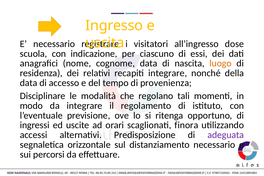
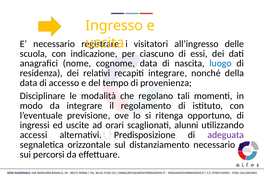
dose: dose -> delle
luogo colour: orange -> blue
finora: finora -> alunni
